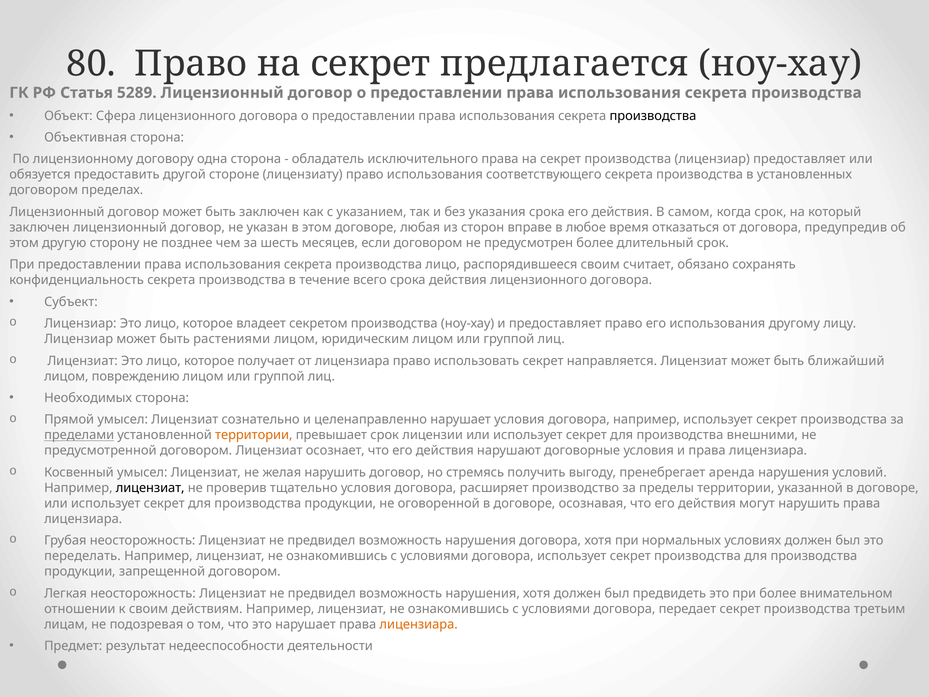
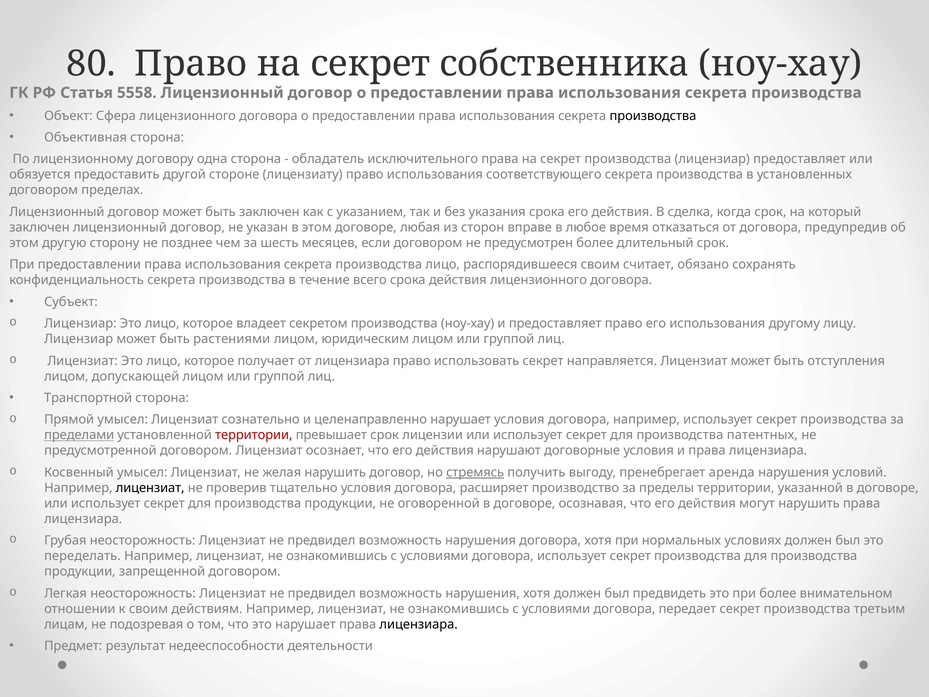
предлагается: предлагается -> собственника
5289: 5289 -> 5558
самом: самом -> сделка
ближайший: ближайший -> отступления
повреждению: повреждению -> допускающей
Необходимых: Необходимых -> Транспортной
территории at (254, 435) colour: orange -> red
внешними: внешними -> патентных
стремясь underline: none -> present
лицензиара at (419, 624) colour: orange -> black
